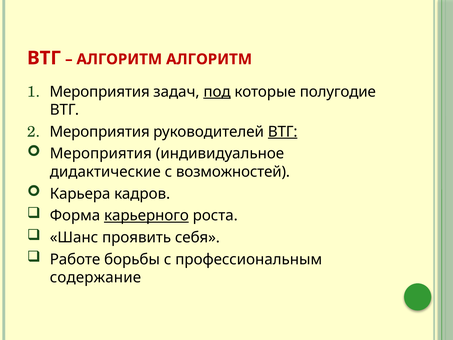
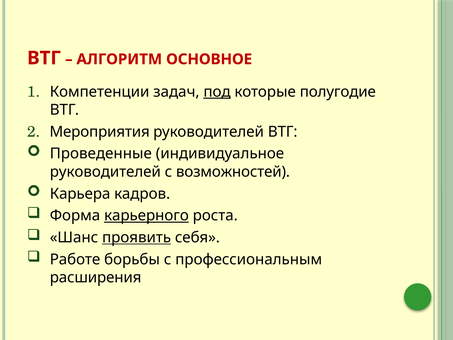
АЛГОРИТМ АЛГОРИТМ: АЛГОРИТМ -> ОСНОВНОЕ
Мероприятия at (100, 92): Мероприятия -> Компетенции
ВТГ at (283, 132) underline: present -> none
Мероприятия at (101, 154): Мероприятия -> Проведенные
дидактические at (105, 172): дидактические -> руководителей
проявить underline: none -> present
содержание: содержание -> расширения
